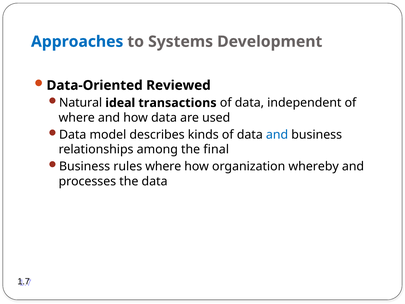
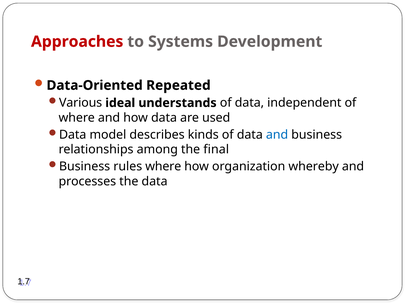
Approaches colour: blue -> red
Reviewed: Reviewed -> Repeated
Natural: Natural -> Various
transactions: transactions -> understands
